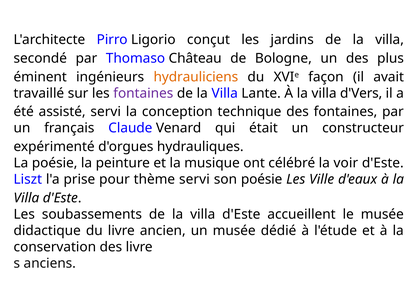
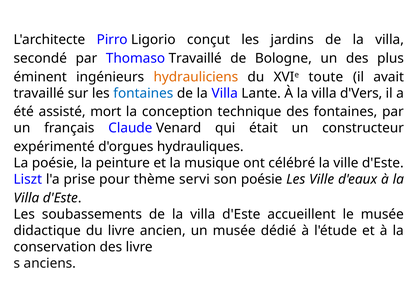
Thomaso Château: Château -> Travaillé
façon: façon -> toute
fontaines at (143, 93) colour: purple -> blue
assisté servi: servi -> mort
la voir: voir -> ville
